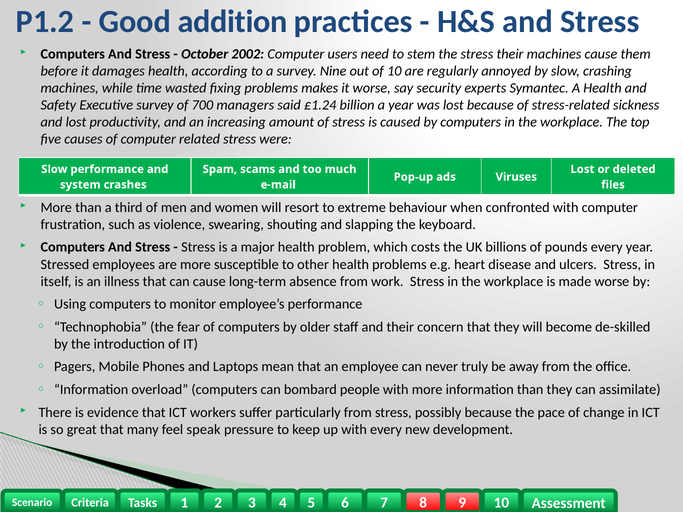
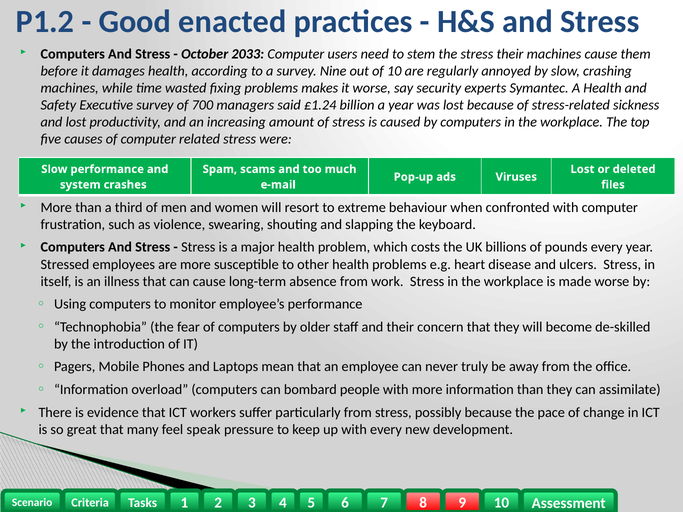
addition: addition -> enacted
2002: 2002 -> 2033
